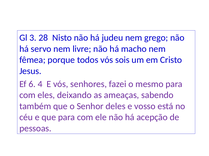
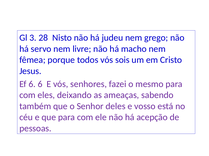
6 4: 4 -> 6
